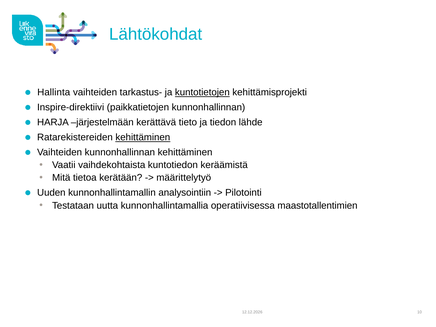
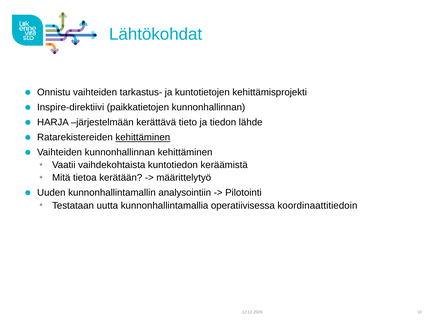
Hallinta: Hallinta -> Onnistu
kuntotietojen underline: present -> none
maastotallentimien: maastotallentimien -> koordinaattitiedoin
